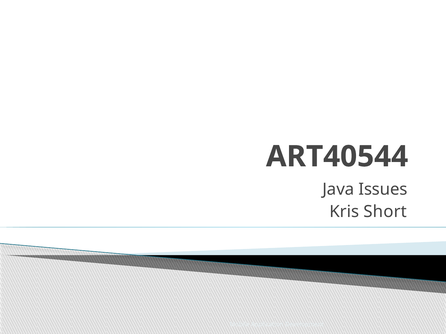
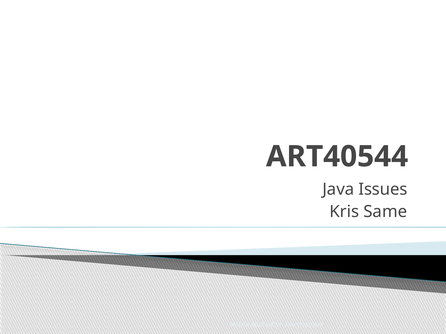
Short: Short -> Same
